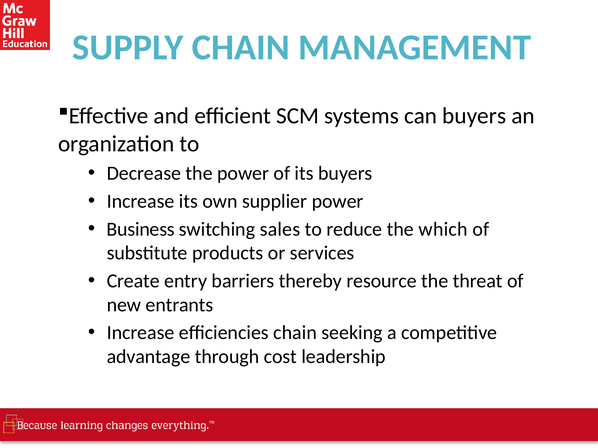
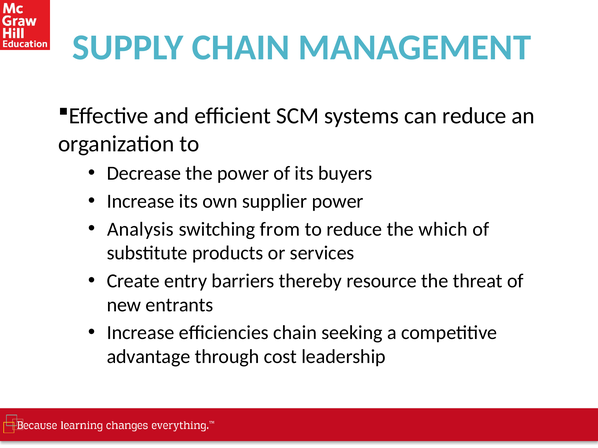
can buyers: buyers -> reduce
Business: Business -> Analysis
sales: sales -> from
